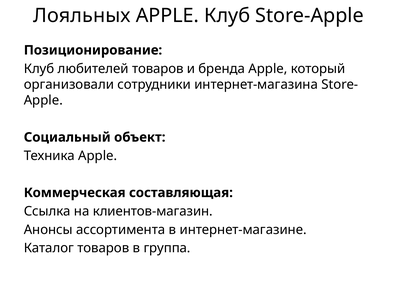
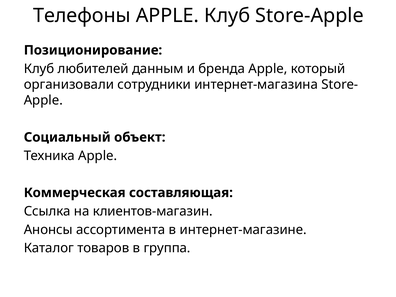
Лояльных: Лояльных -> Телефоны
любителей товаров: товаров -> данным
